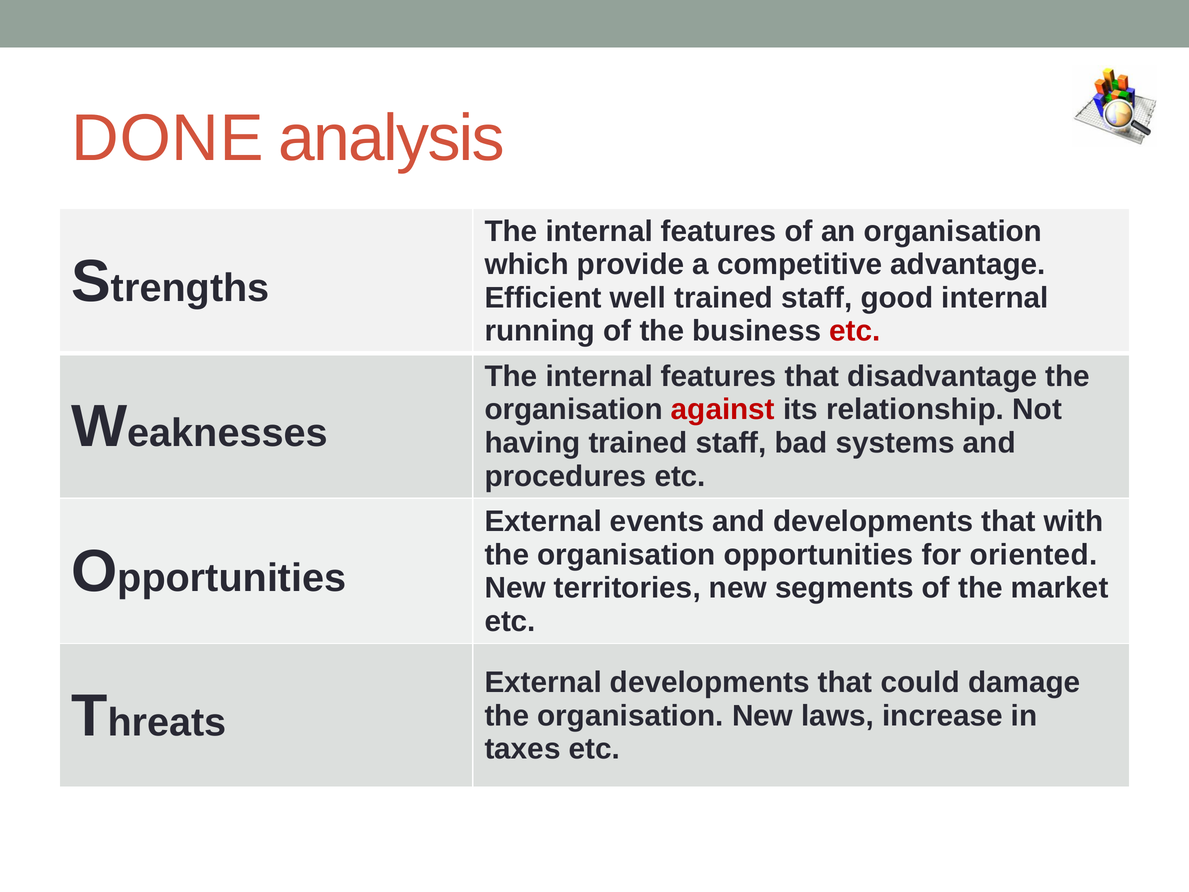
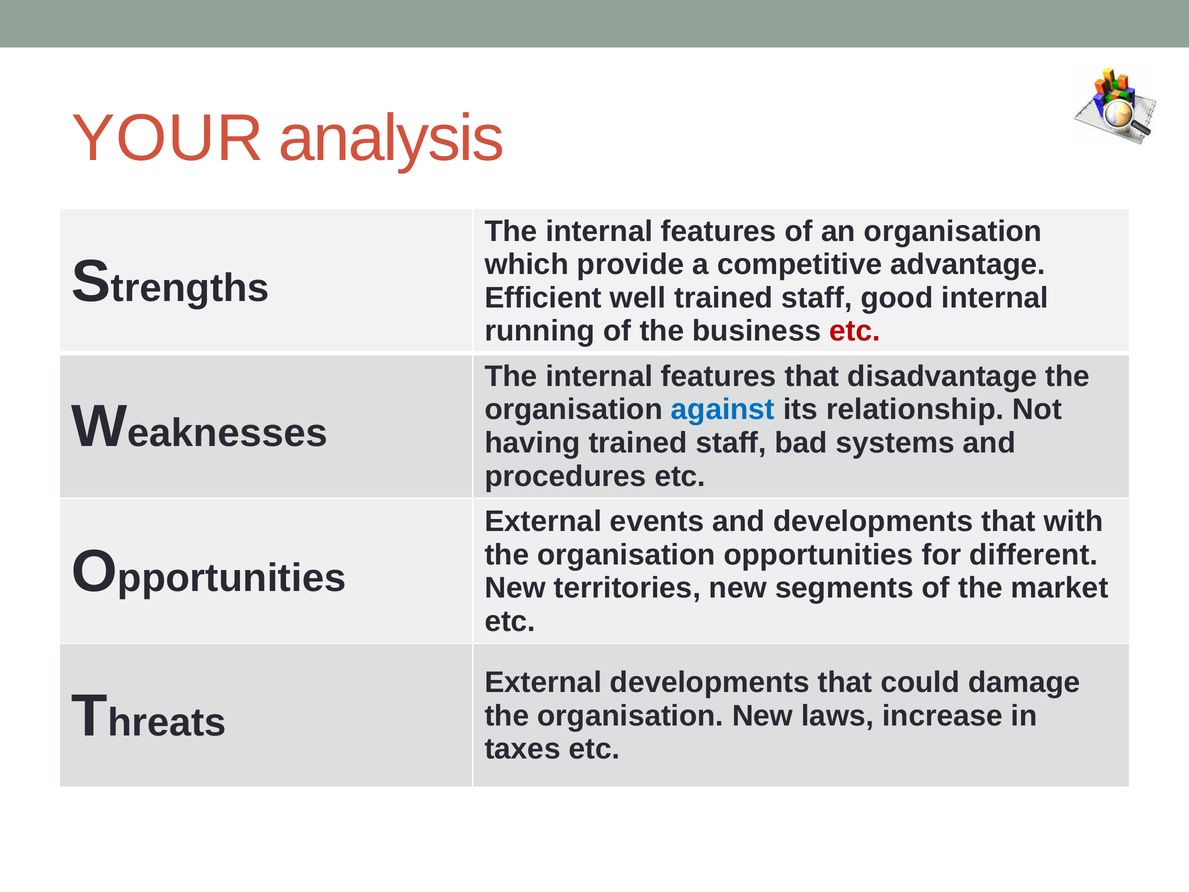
DONE: DONE -> YOUR
against colour: red -> blue
oriented: oriented -> different
